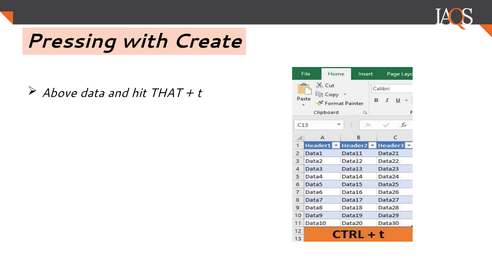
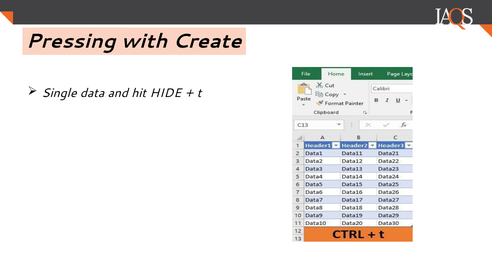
Above: Above -> Single
THAT: THAT -> HIDE
